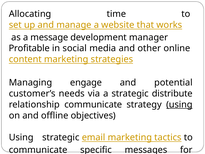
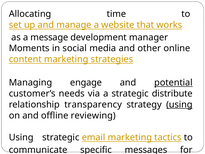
Profitable: Profitable -> Moments
potential underline: none -> present
relationship communicate: communicate -> transparency
objectives: objectives -> reviewing
